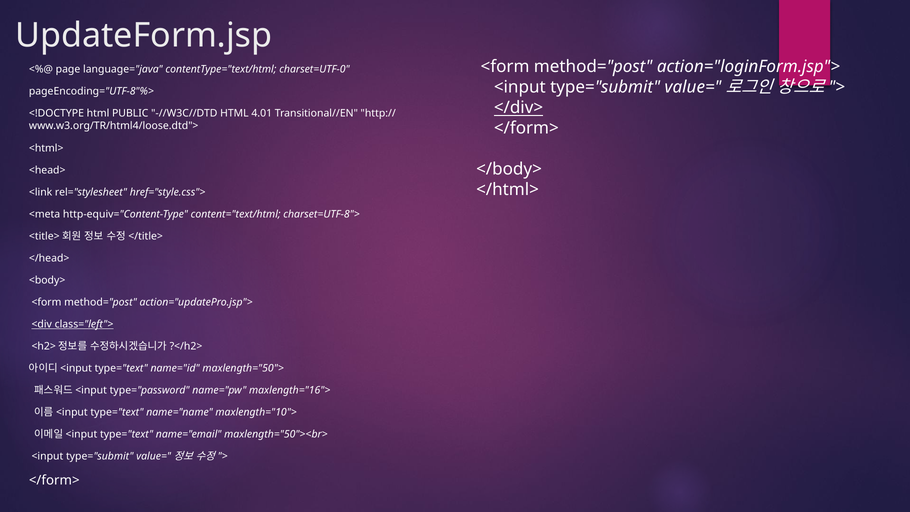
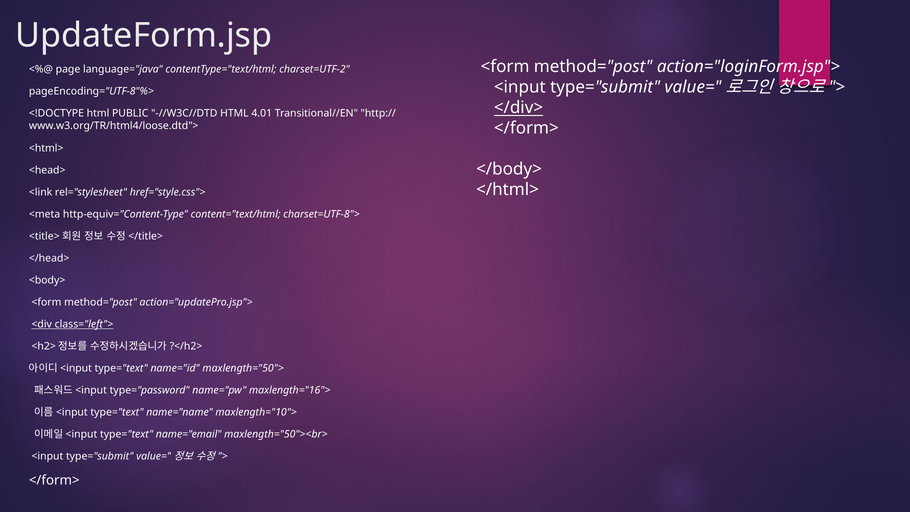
charset=UTF-0: charset=UTF-0 -> charset=UTF-2
